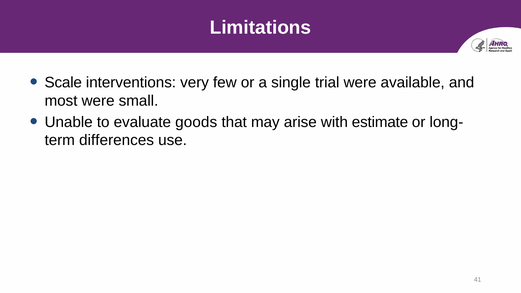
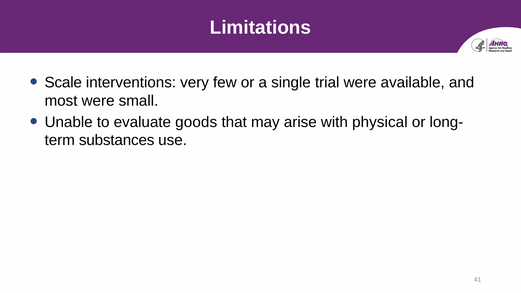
estimate: estimate -> physical
differences: differences -> substances
